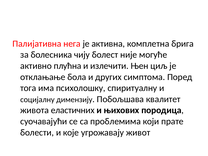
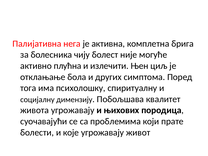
живота еластичних: еластичних -> угрожавају
